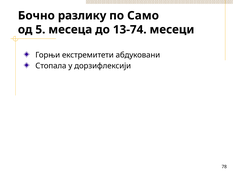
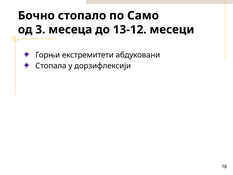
разлику: разлику -> стопало
5: 5 -> 3
13-74: 13-74 -> 13-12
